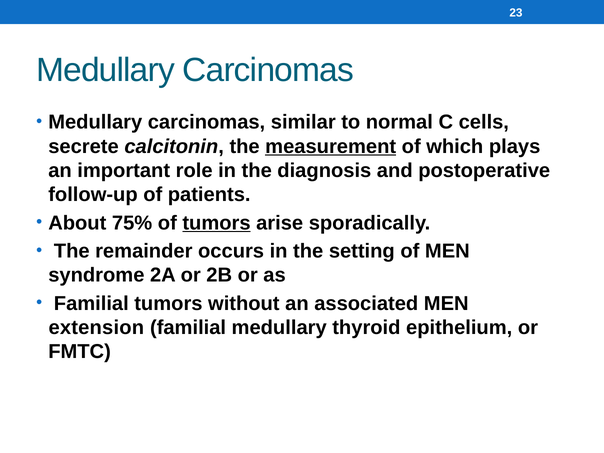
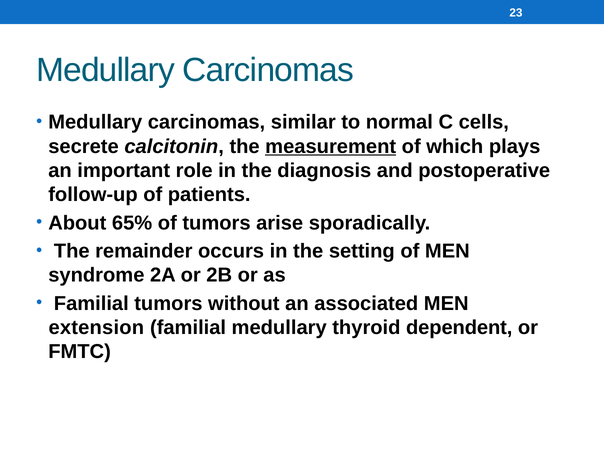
75%: 75% -> 65%
tumors at (217, 223) underline: present -> none
epithelium: epithelium -> dependent
